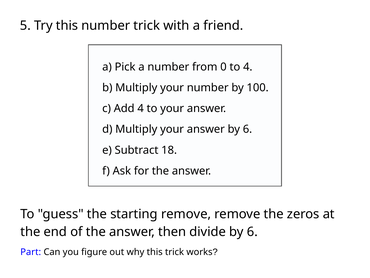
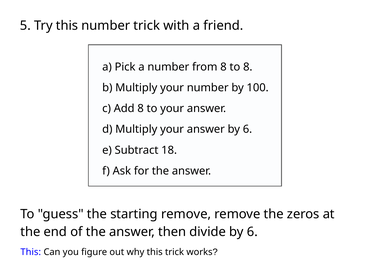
from 0: 0 -> 8
to 4: 4 -> 8
Add 4: 4 -> 8
Part at (31, 252): Part -> This
